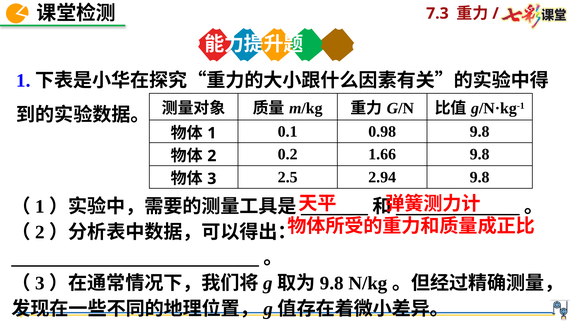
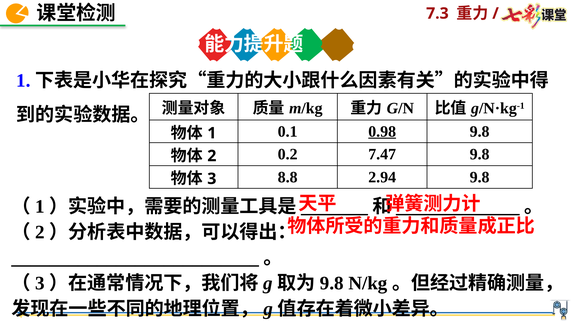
0.98 underline: none -> present
1.66: 1.66 -> 7.47
2.5: 2.5 -> 8.8
